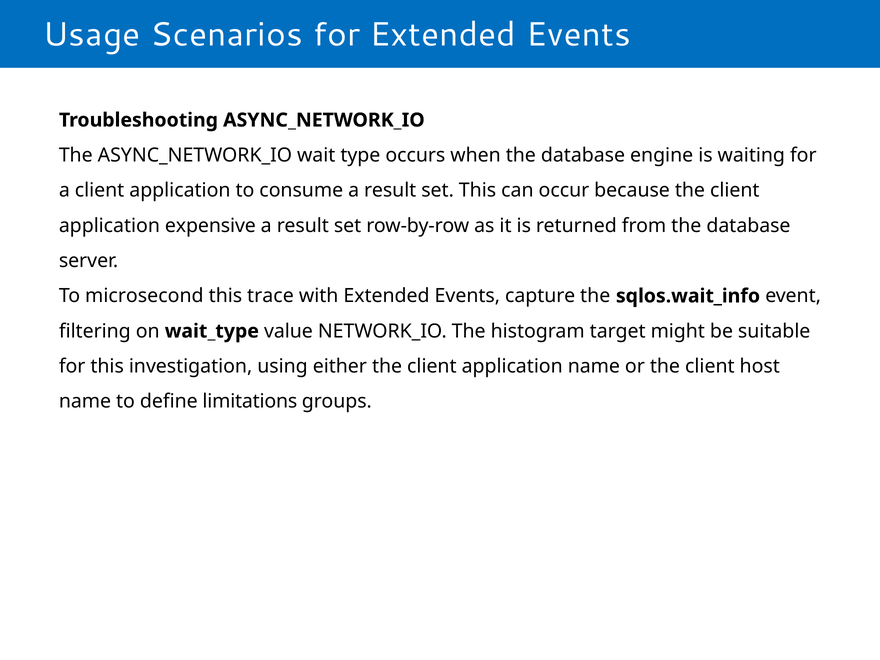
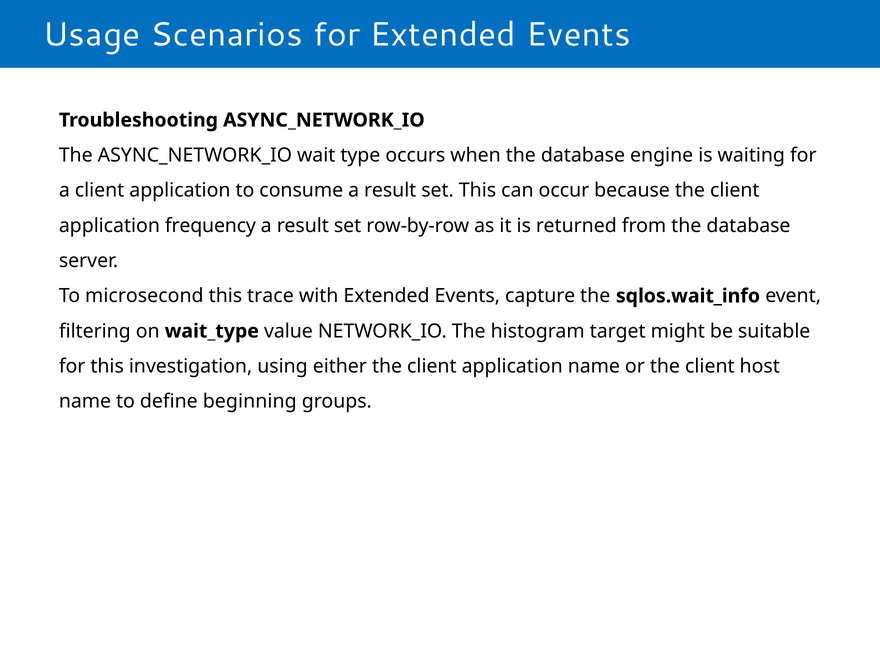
expensive: expensive -> frequency
limitations: limitations -> beginning
